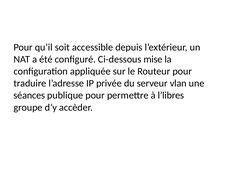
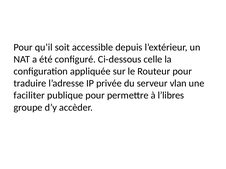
mise: mise -> celle
séances: séances -> faciliter
